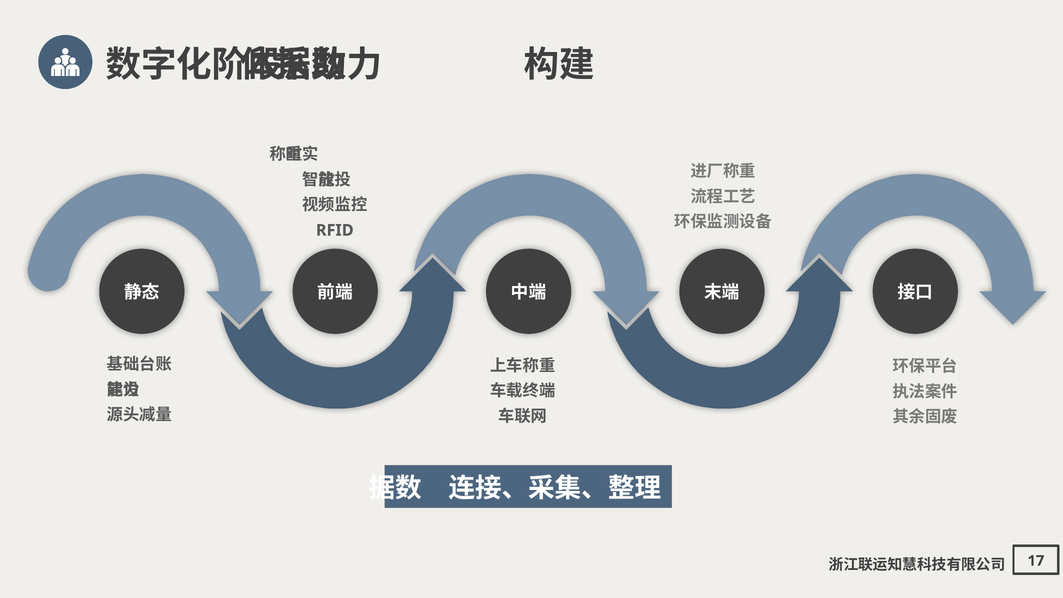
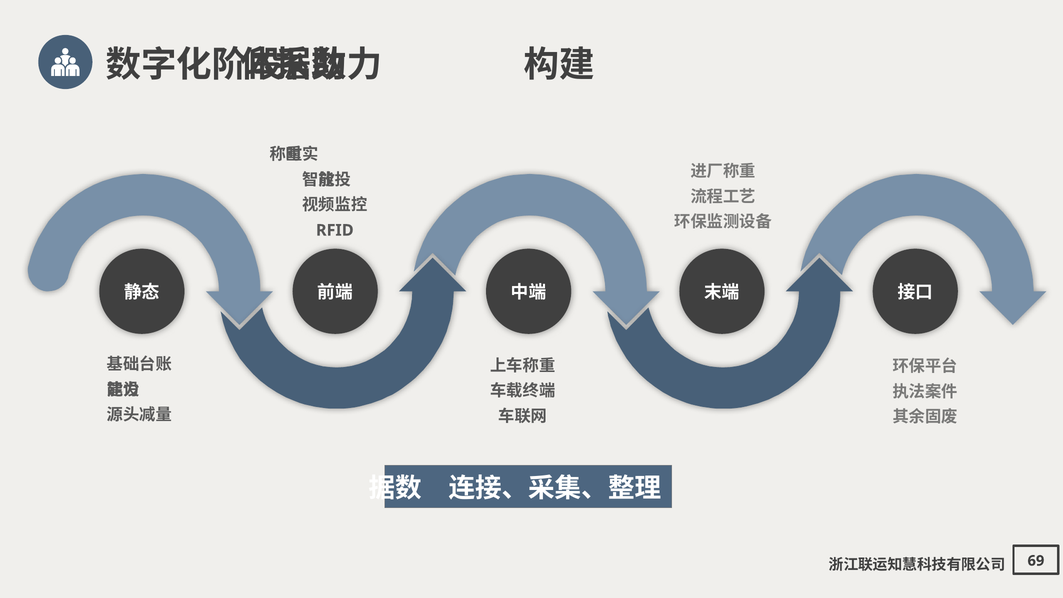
17: 17 -> 69
